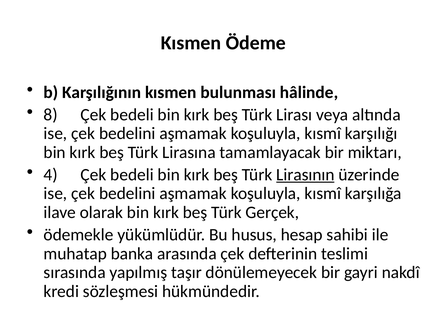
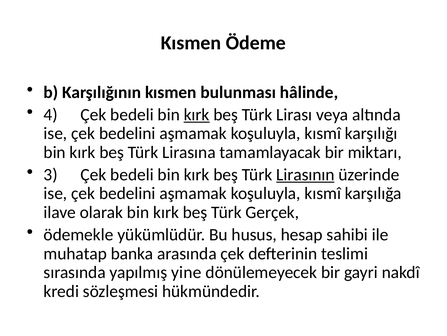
8: 8 -> 4
kırk at (197, 114) underline: none -> present
4: 4 -> 3
taşır: taşır -> yine
